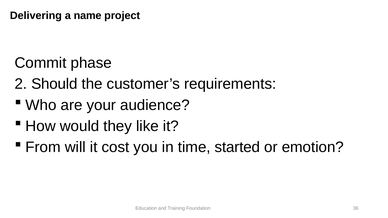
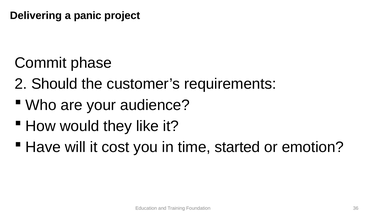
name: name -> panic
From: From -> Have
